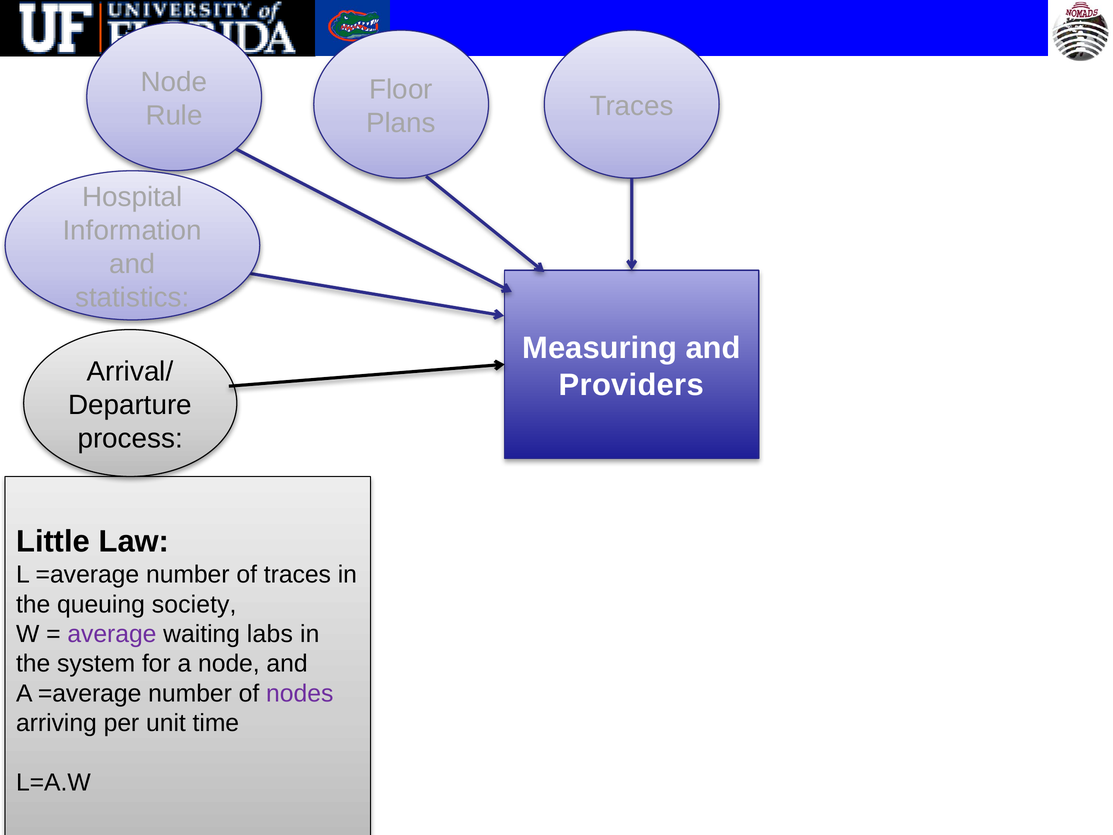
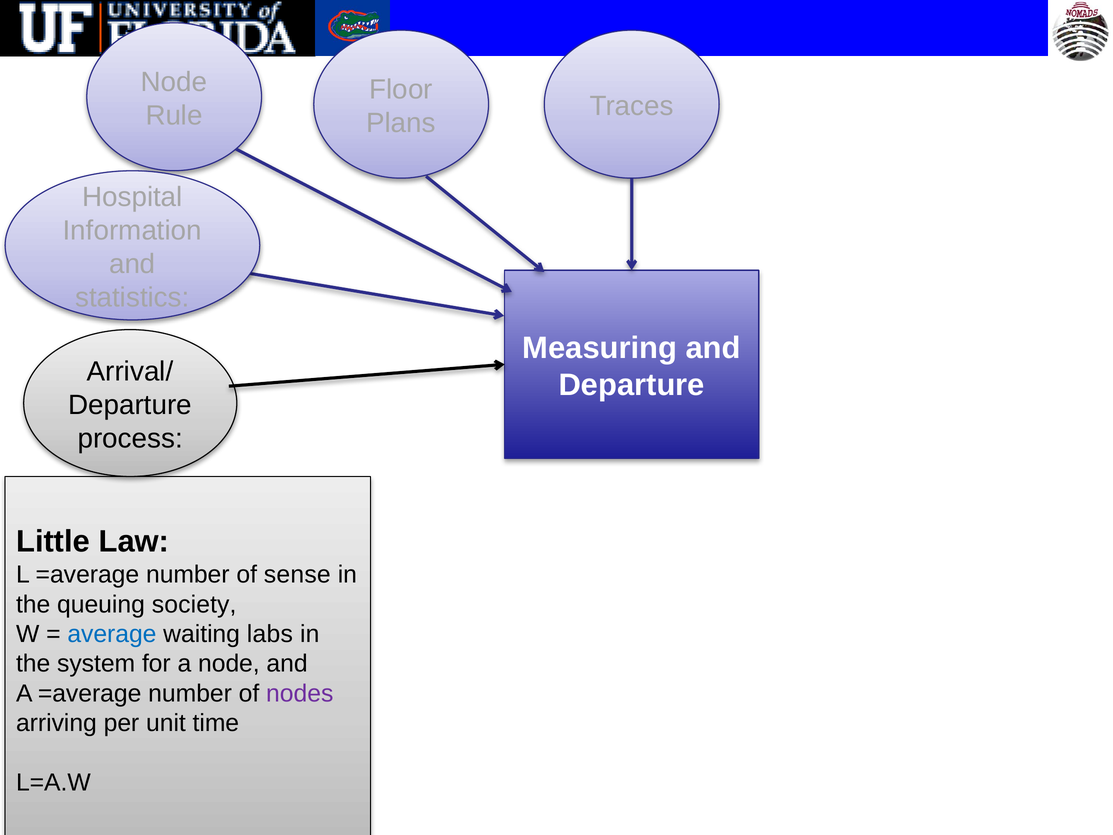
Providers at (631, 385): Providers -> Departure
of traces: traces -> sense
average colour: purple -> blue
